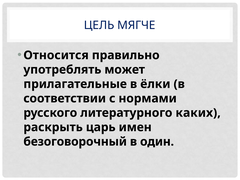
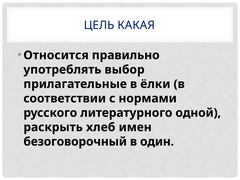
МЯГЧЕ: МЯГЧЕ -> КАКАЯ
может: может -> выбор
каких: каких -> одной
царь: царь -> хлеб
